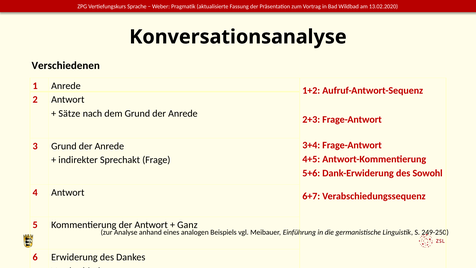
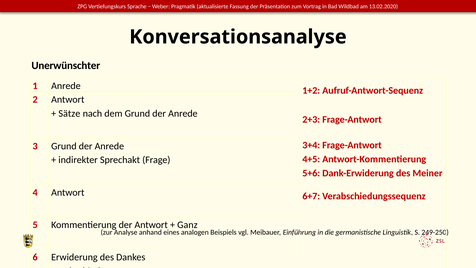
Verschiedenen: Verschiedenen -> Unerwünschter
Sowohl: Sowohl -> Meiner
